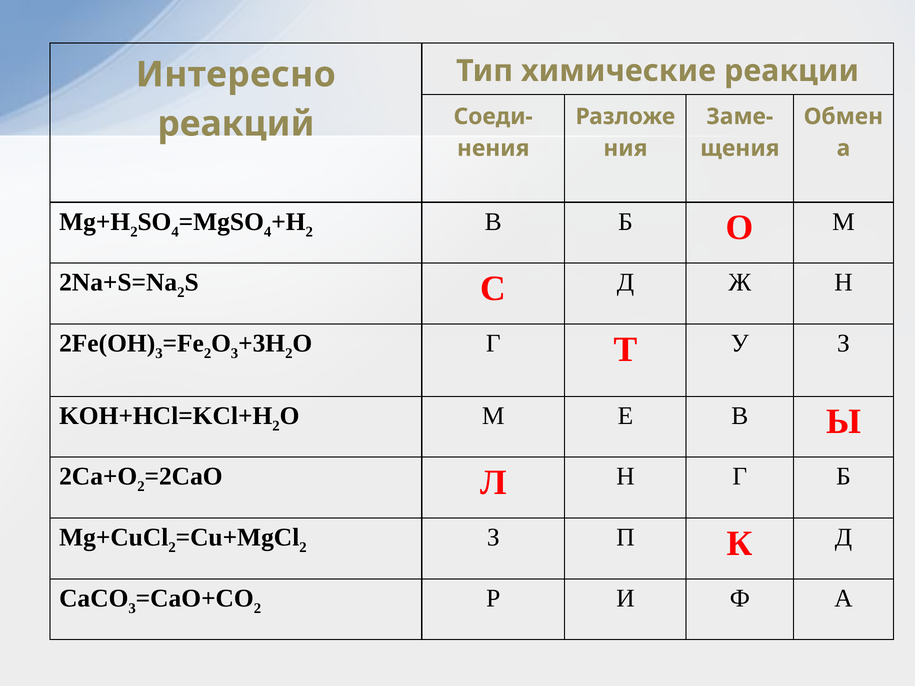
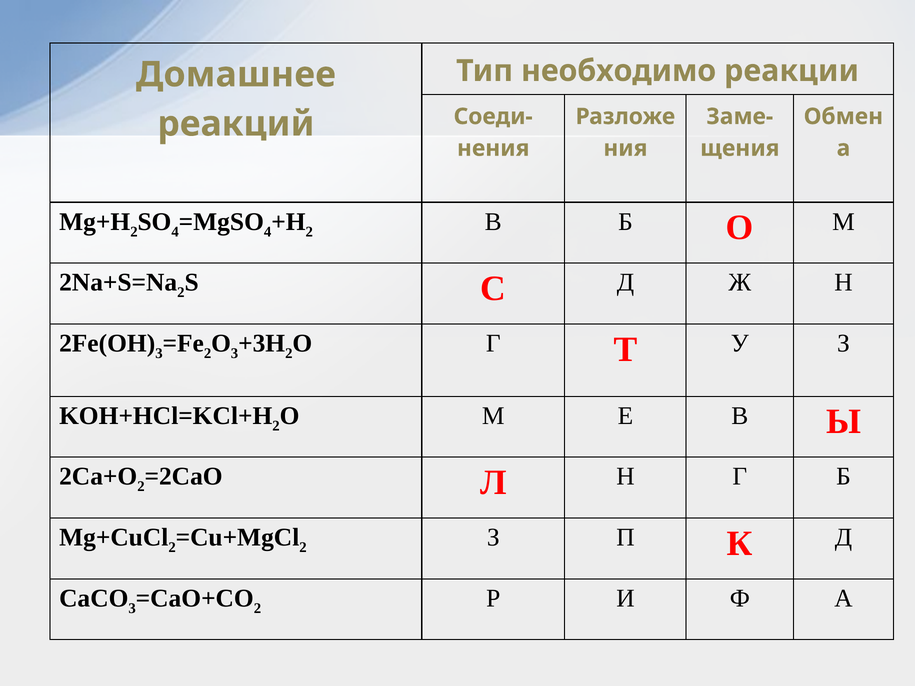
химические: химические -> необходимо
Интересно: Интересно -> Домашнее
